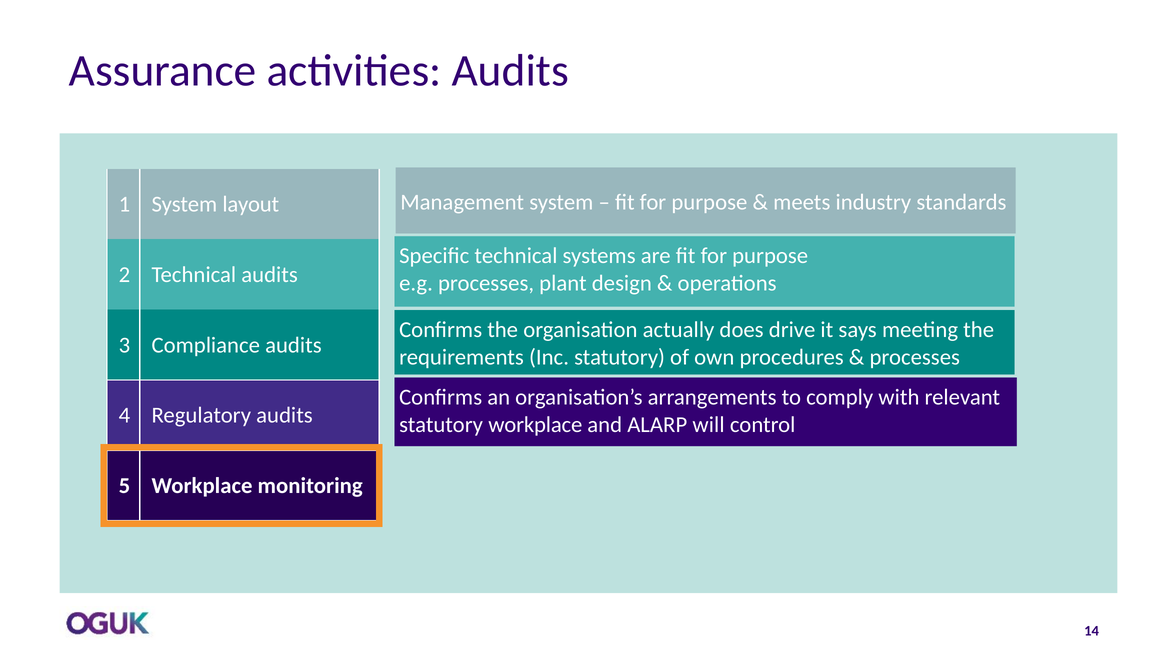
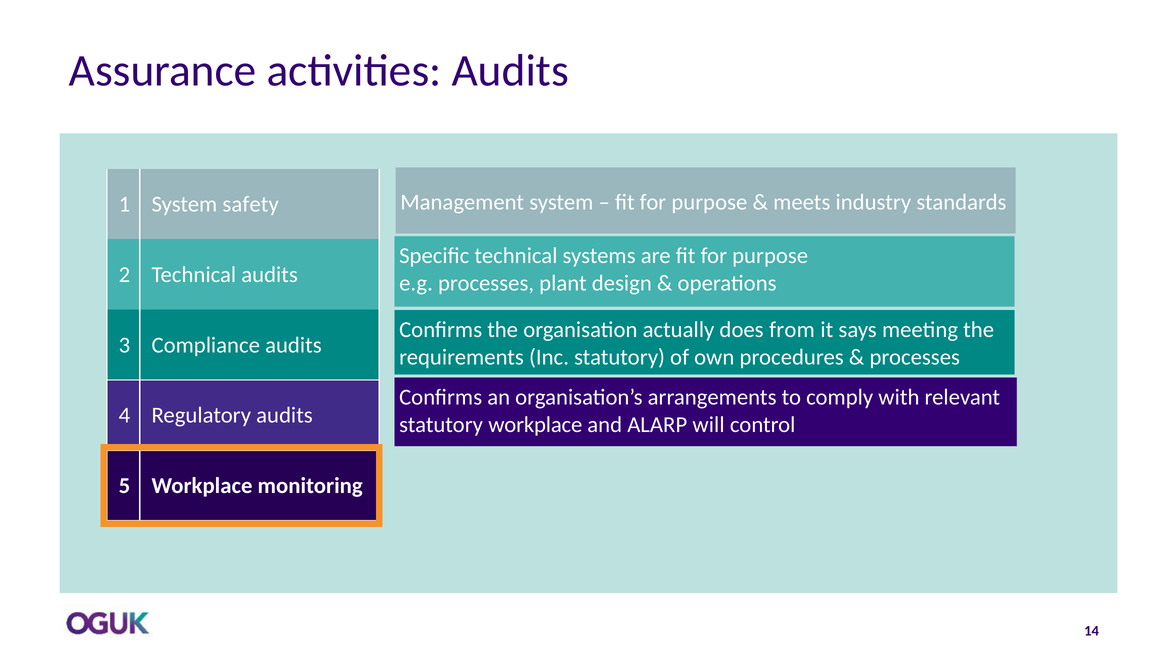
layout: layout -> safety
drive: drive -> from
